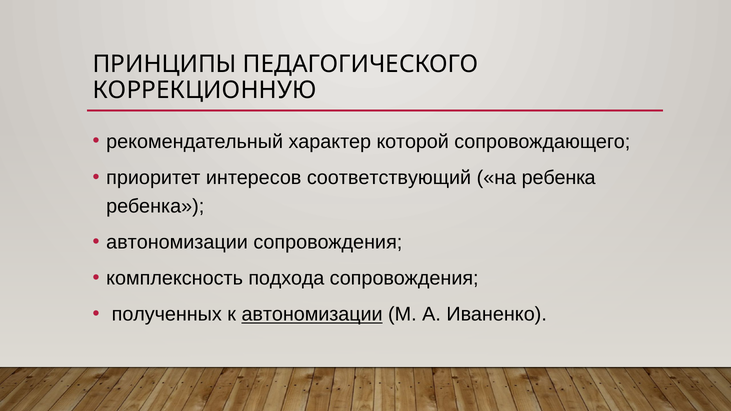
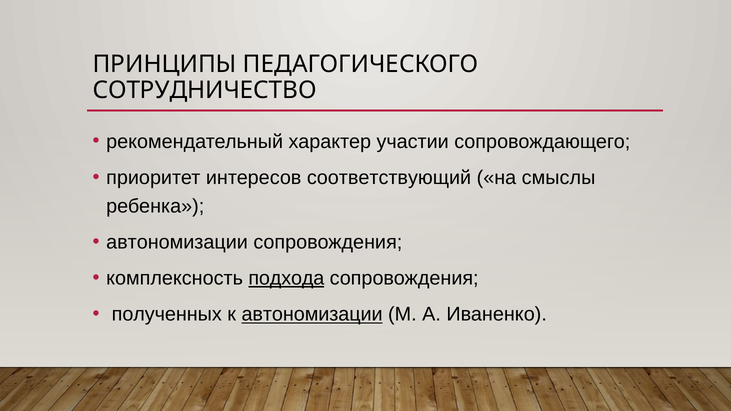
КОРРЕКЦИОННУЮ: КОРРЕКЦИОННУЮ -> СОТРУДНИЧЕСТВО
которой: которой -> участии
на ребенка: ребенка -> смыслы
подхода underline: none -> present
